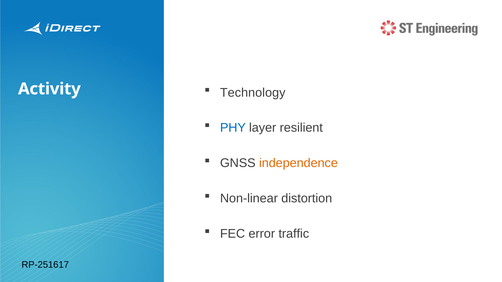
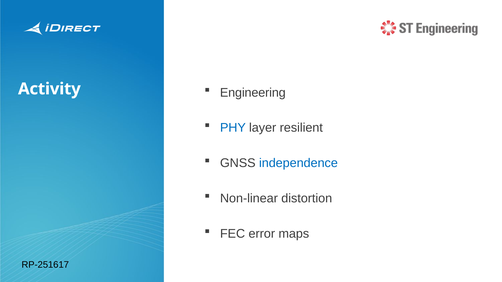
Technology: Technology -> Engineering
independence colour: orange -> blue
traffic: traffic -> maps
